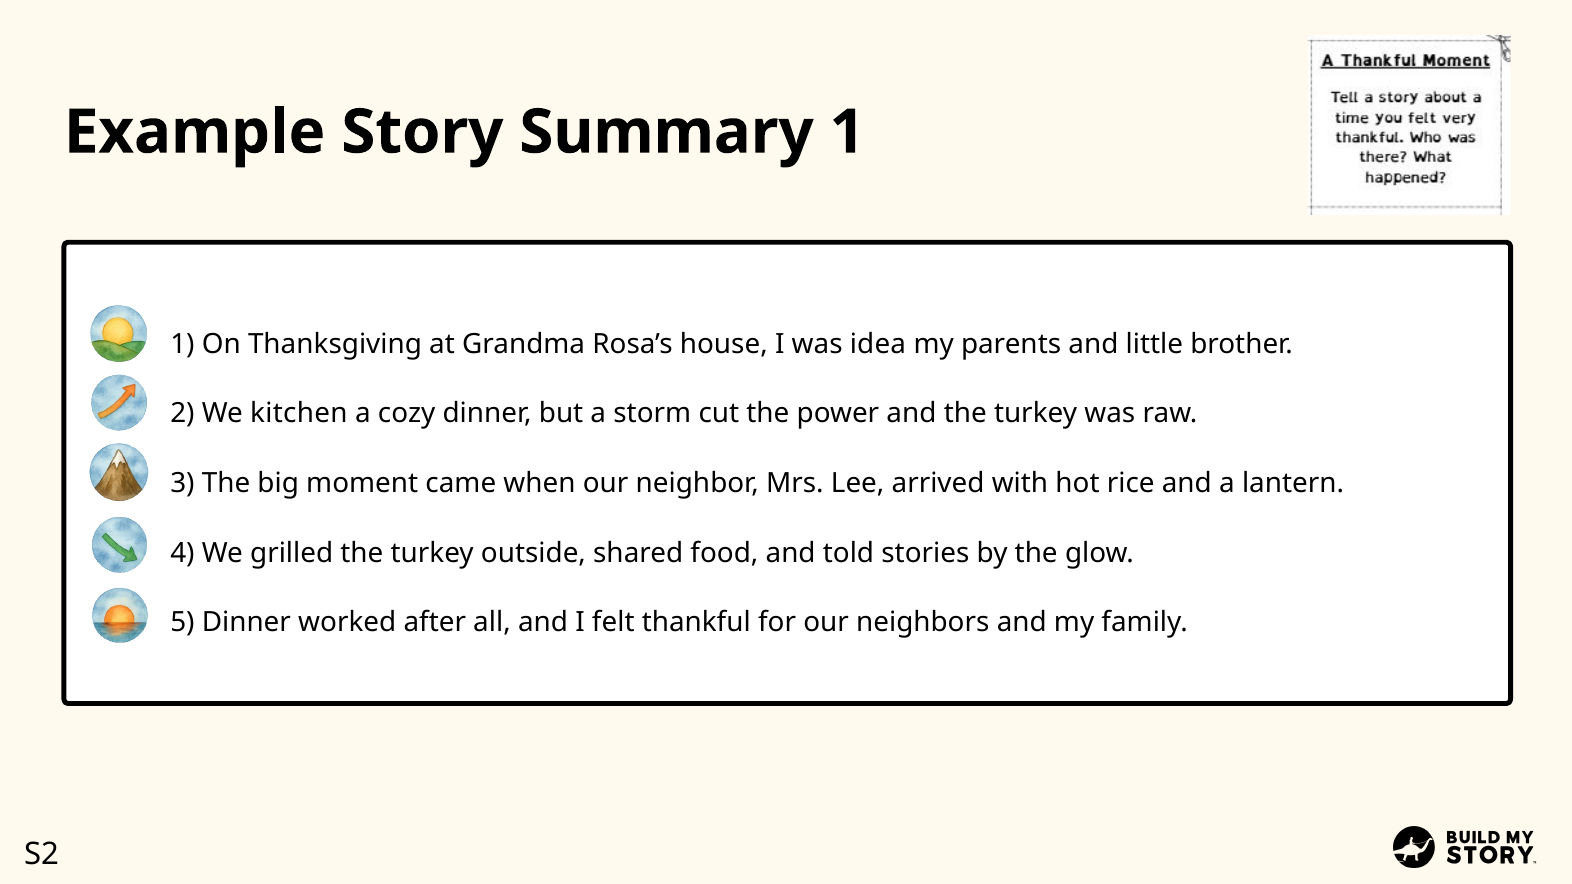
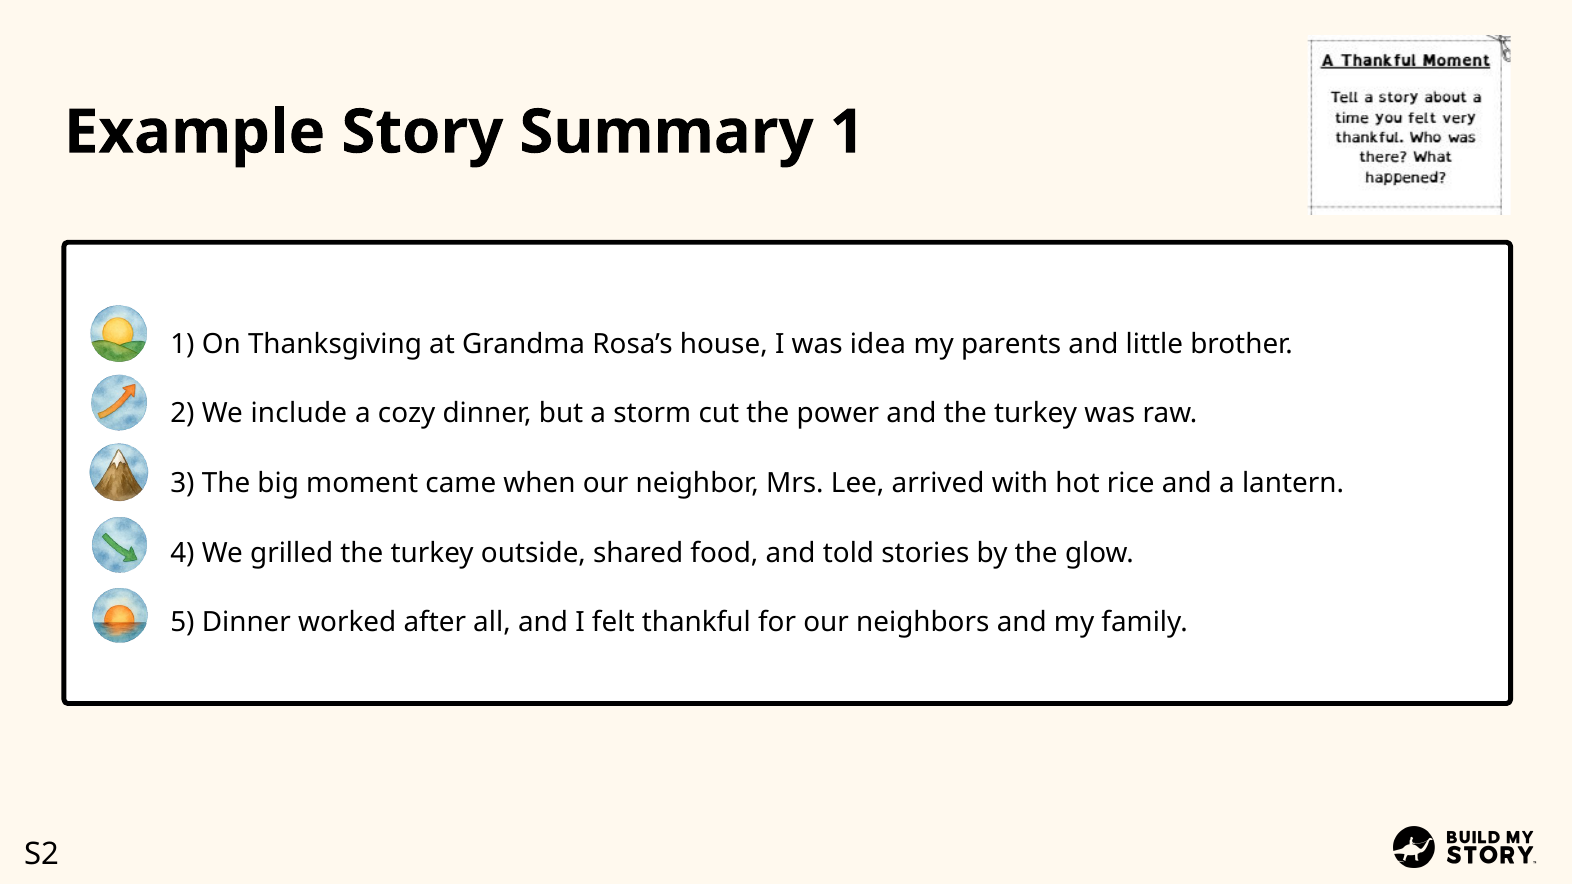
kitchen: kitchen -> include
